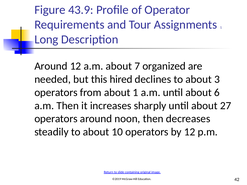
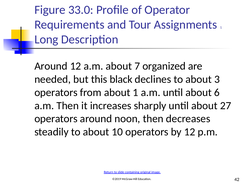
43.9: 43.9 -> 33.0
hired: hired -> black
